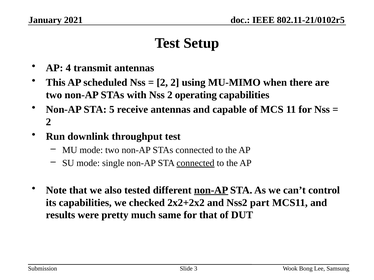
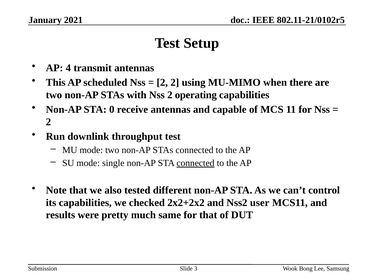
5: 5 -> 0
non-AP at (211, 190) underline: present -> none
part: part -> user
